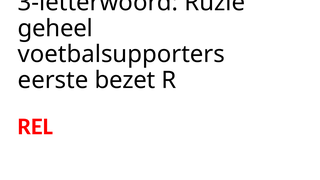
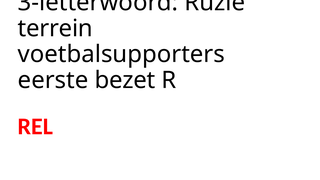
geheel: geheel -> terrein
